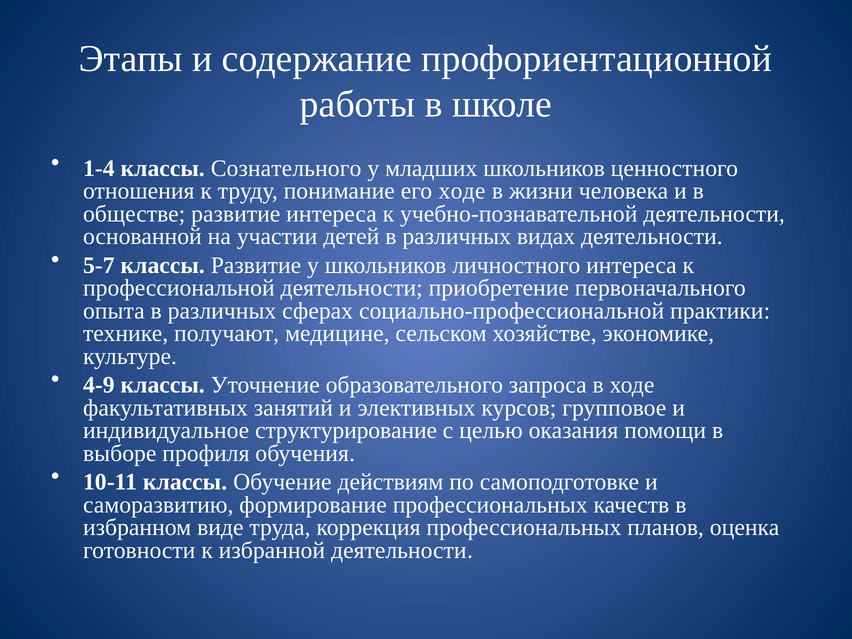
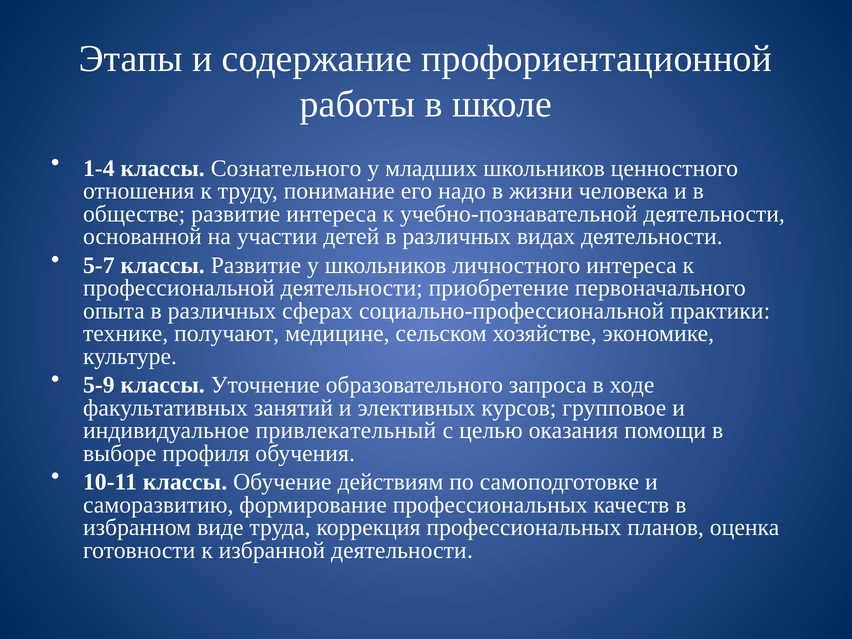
его ходе: ходе -> надо
4-9: 4-9 -> 5-9
структурирование: структурирование -> привлекательный
